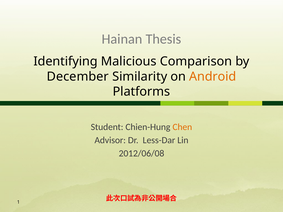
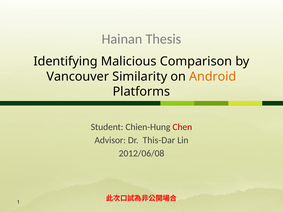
December: December -> Vancouver
Chen colour: orange -> red
Less-Dar: Less-Dar -> This-Dar
